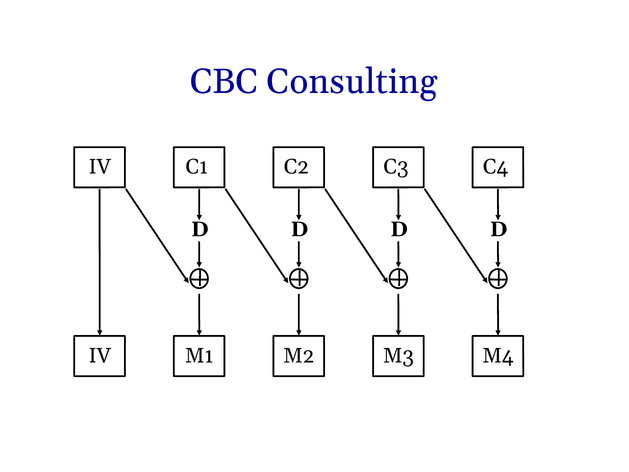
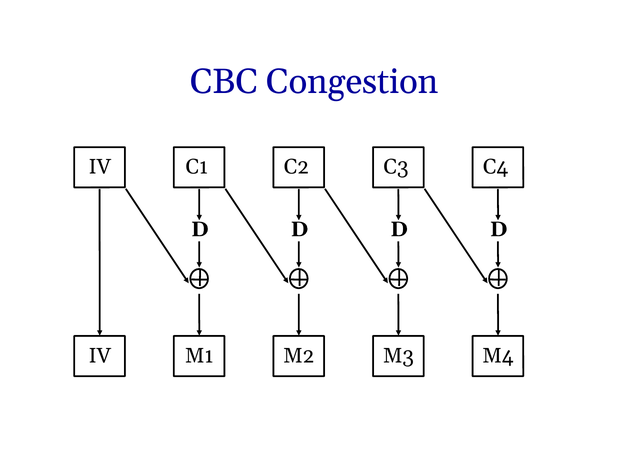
Consulting: Consulting -> Congestion
